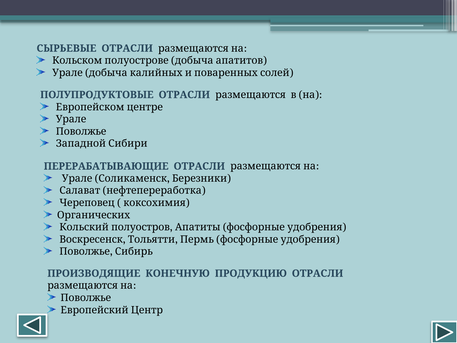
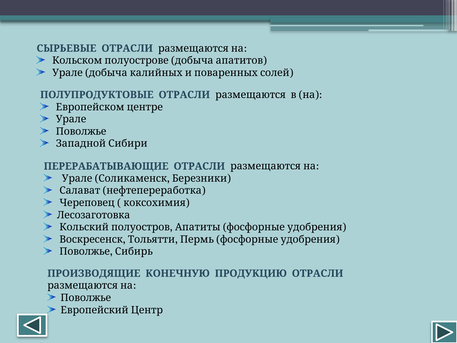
Органических: Органических -> Лесозаготовка
